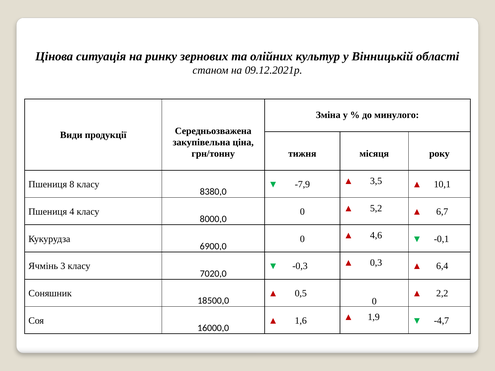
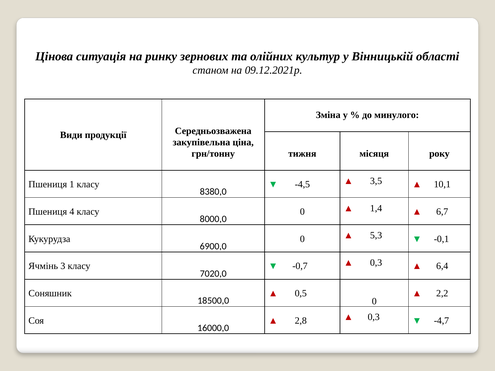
8: 8 -> 1
-7,9: -7,9 -> -4,5
5,2: 5,2 -> 1,4
4,6: 4,6 -> 5,3
-0,3: -0,3 -> -0,7
1,6: 1,6 -> 2,8
1,9 at (374, 317): 1,9 -> 0,3
